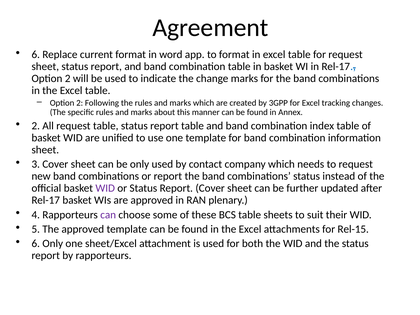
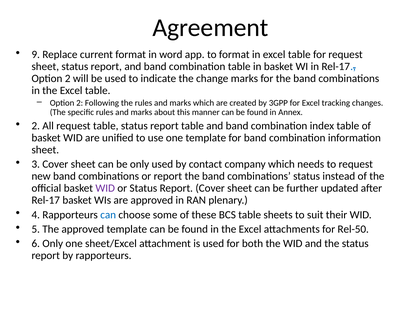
6 at (36, 55): 6 -> 9
can at (108, 215) colour: purple -> blue
Rel-15: Rel-15 -> Rel-50
